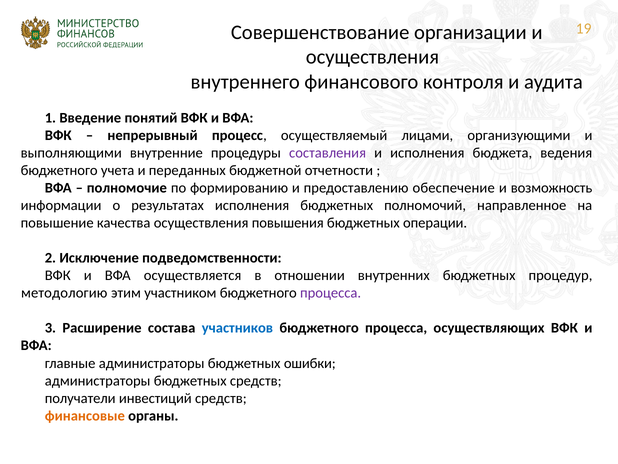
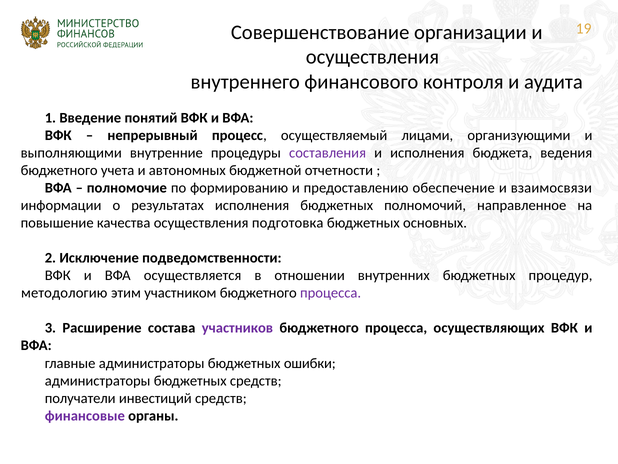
переданных: переданных -> автономных
возможность: возможность -> взаимосвязи
повышения: повышения -> подготовка
операции: операции -> основных
участников colour: blue -> purple
финансовые colour: orange -> purple
